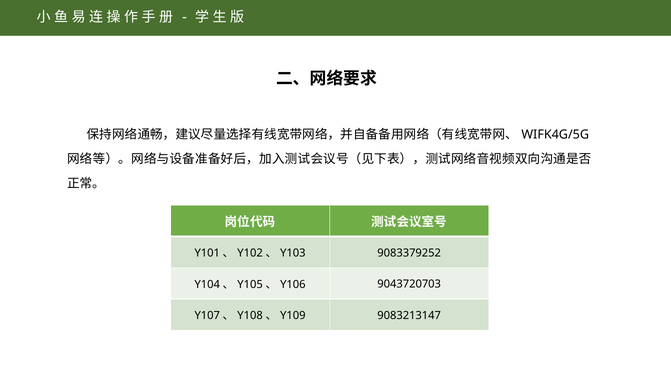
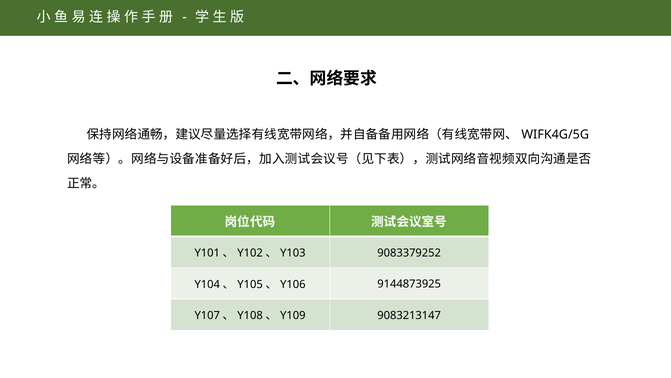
9043720703: 9043720703 -> 9144873925
